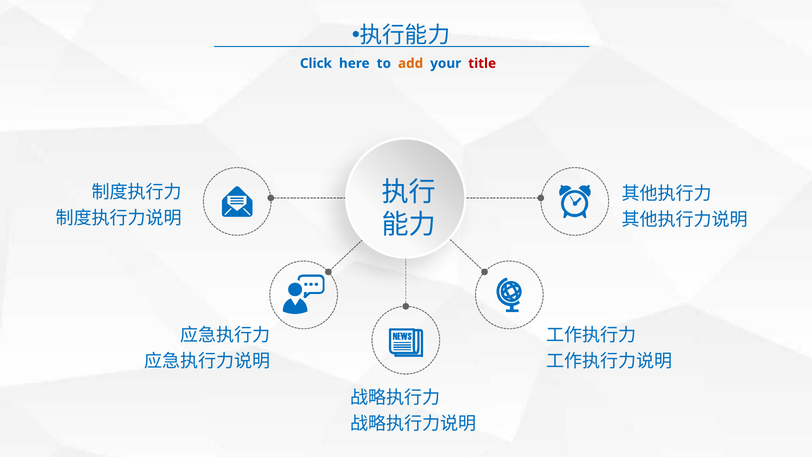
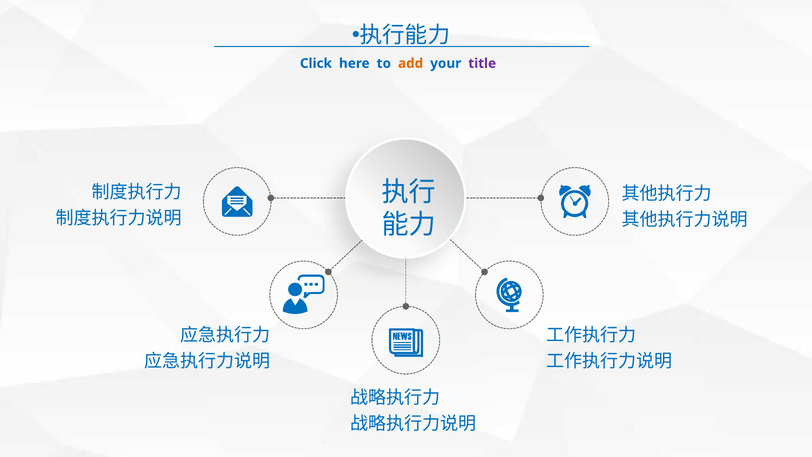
title colour: red -> purple
